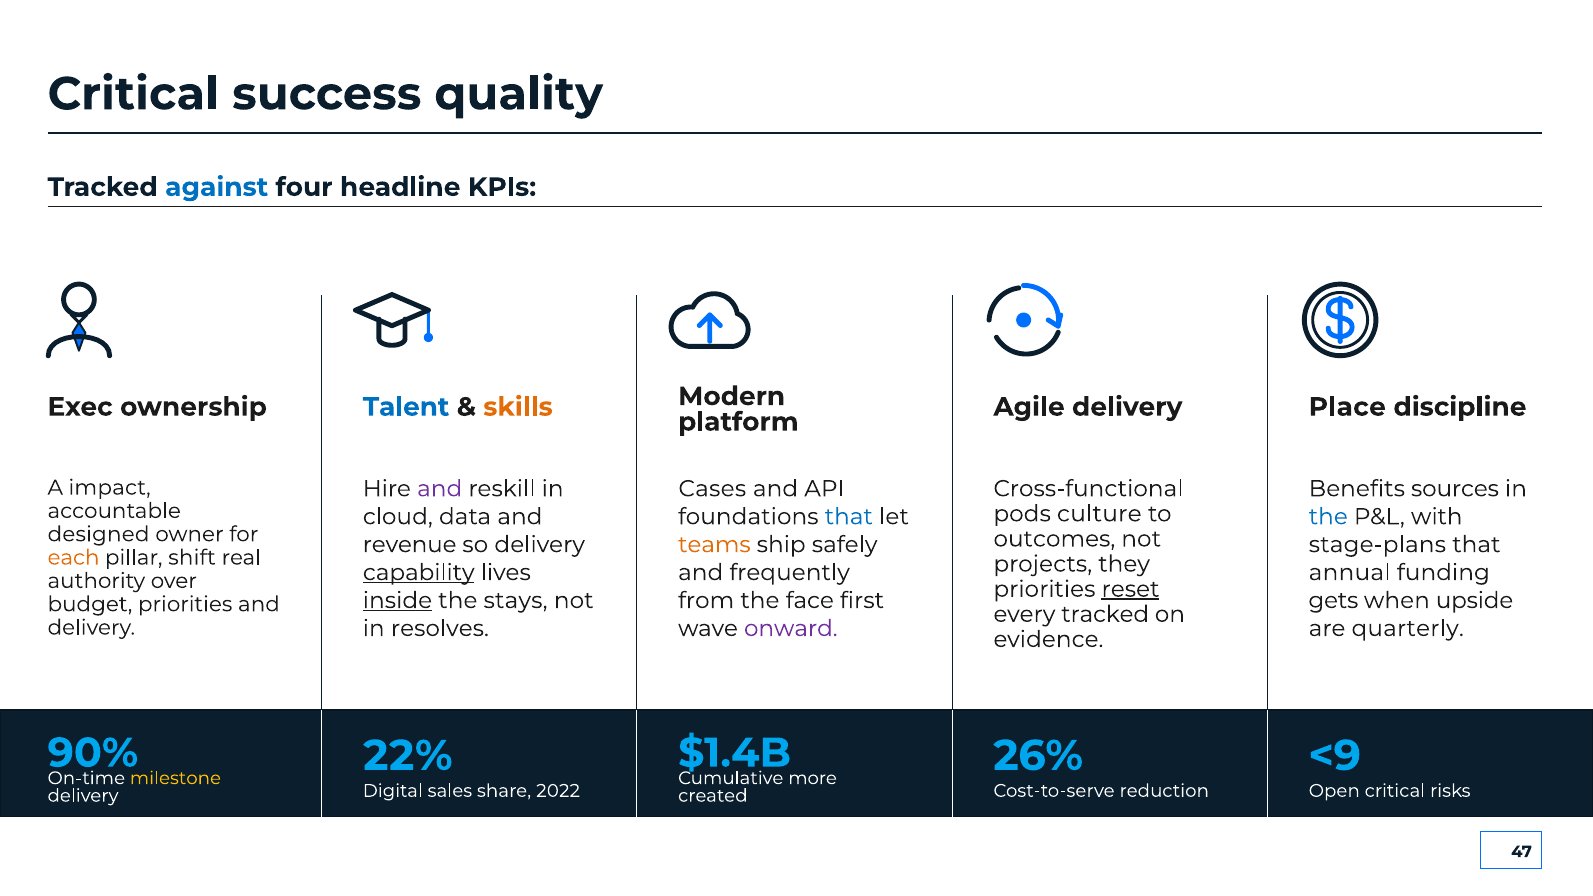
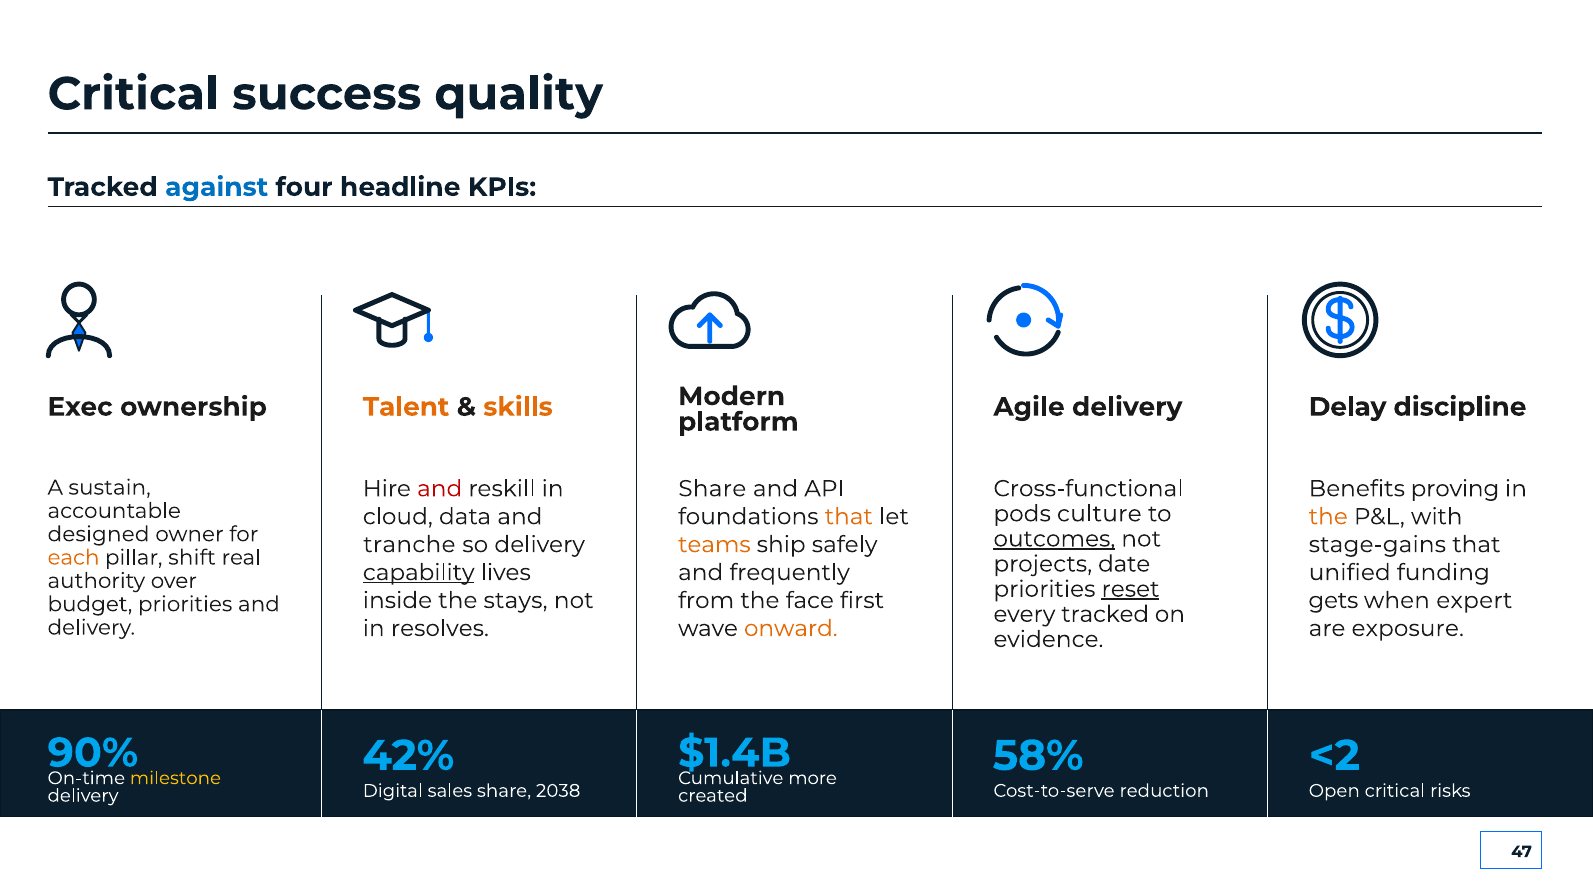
Talent colour: blue -> orange
Place: Place -> Delay
impact: impact -> sustain
and at (440, 489) colour: purple -> red
Cases at (712, 489): Cases -> Share
sources: sources -> proving
that at (849, 517) colour: blue -> orange
the at (1328, 517) colour: blue -> orange
outcomes underline: none -> present
revenue: revenue -> tranche
stage-plans: stage-plans -> stage-gains
they: they -> date
annual: annual -> unified
inside underline: present -> none
upside: upside -> expert
onward colour: purple -> orange
quarterly: quarterly -> exposure
22%: 22% -> 42%
26%: 26% -> 58%
<9: <9 -> <2
2022: 2022 -> 2038
